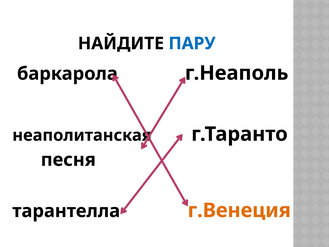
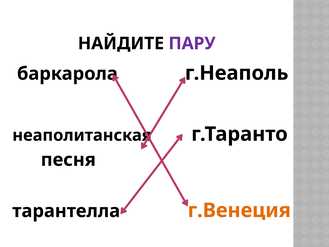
ПАРУ colour: blue -> purple
